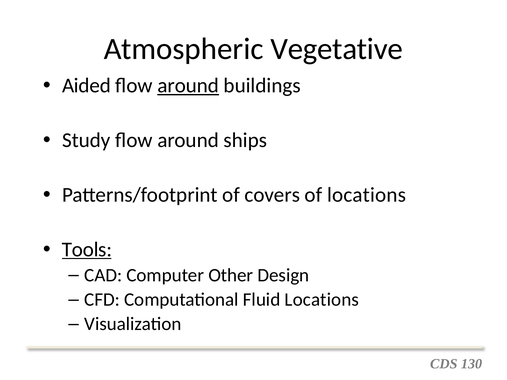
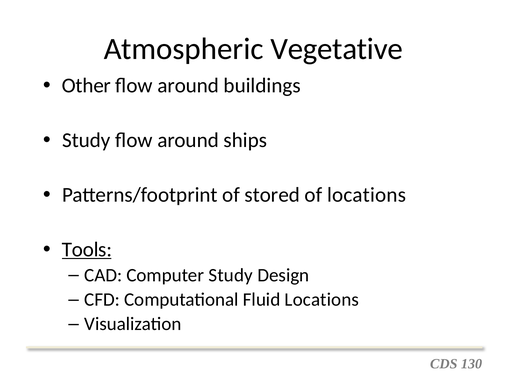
Aided: Aided -> Other
around at (188, 86) underline: present -> none
covers: covers -> stored
Computer Other: Other -> Study
